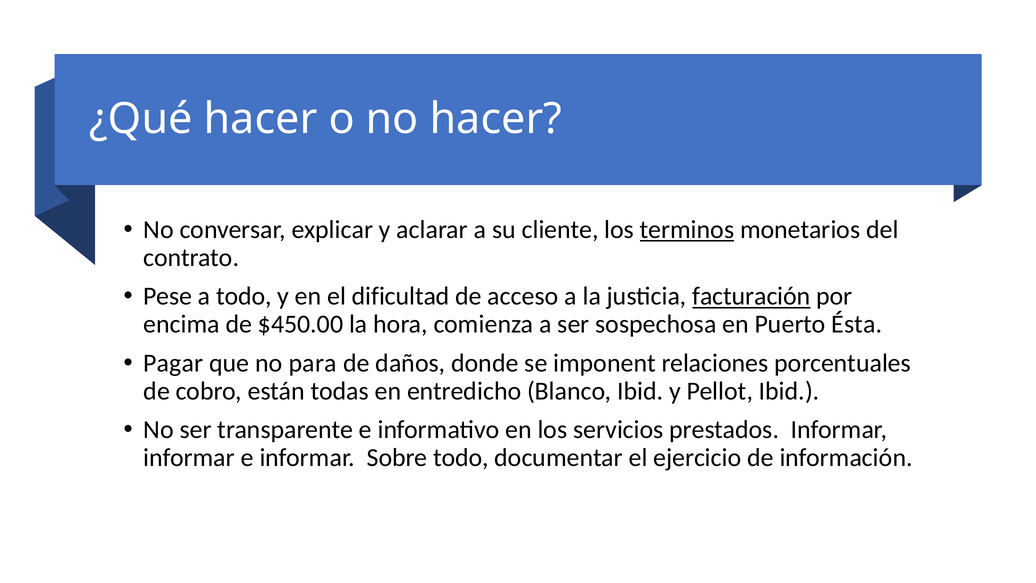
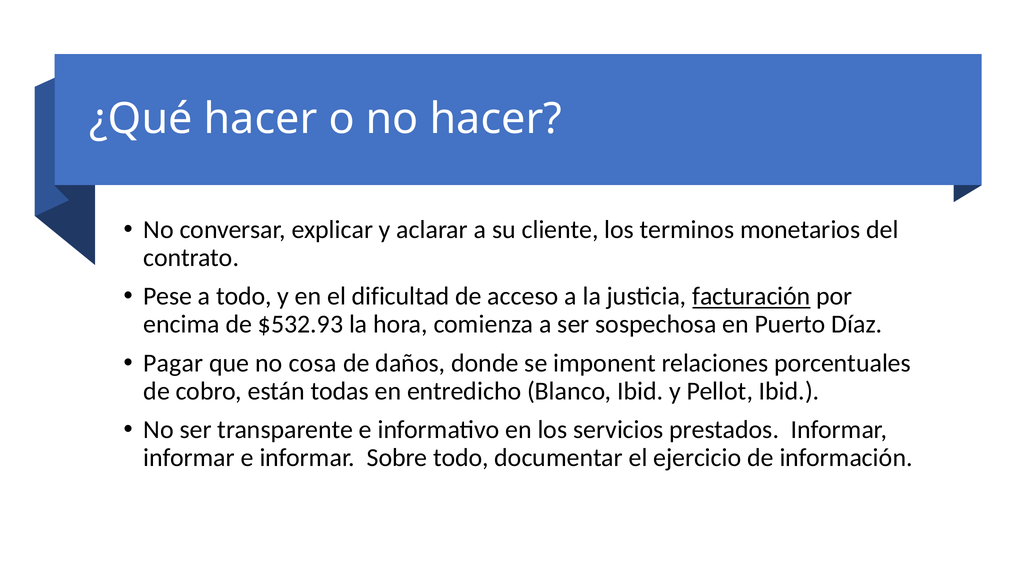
terminos underline: present -> none
$450.00: $450.00 -> $532.93
Ésta: Ésta -> Díaz
para: para -> cosa
